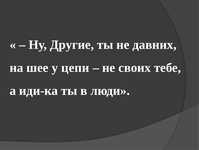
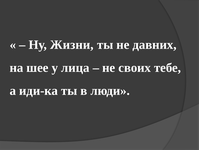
Другие: Другие -> Жизни
цепи: цепи -> лица
